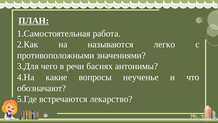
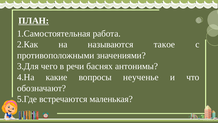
легко: легко -> такое
лекарство: лекарство -> маленькая
